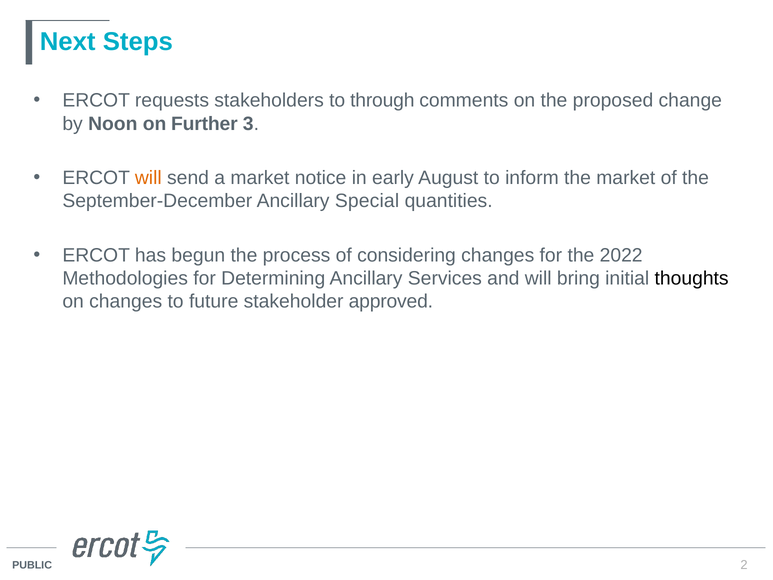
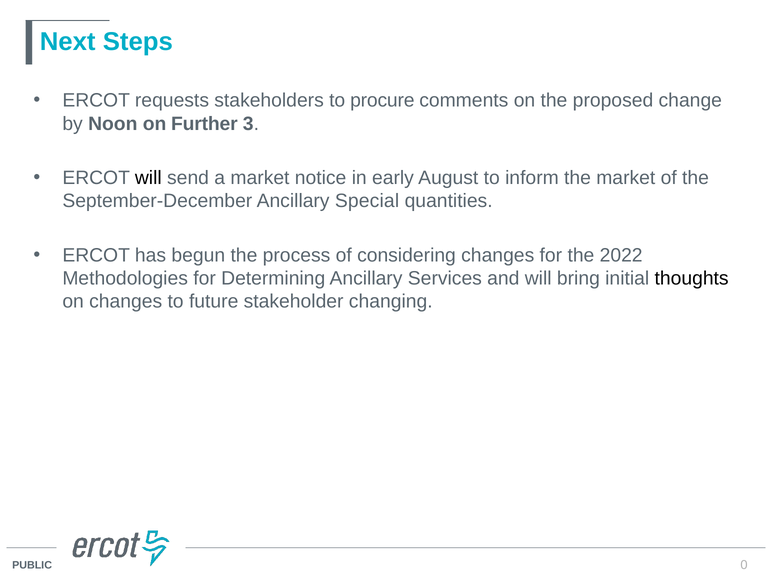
through: through -> procure
will at (148, 178) colour: orange -> black
approved: approved -> changing
2: 2 -> 0
